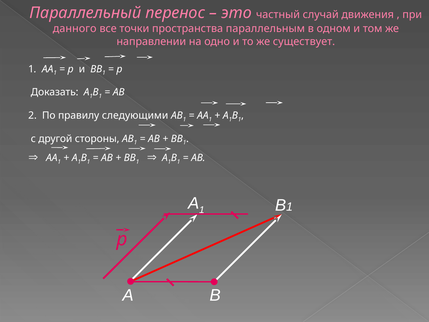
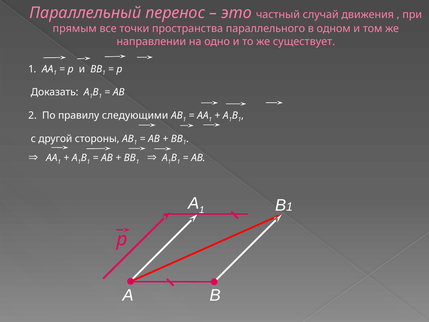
данного: данного -> прямым
параллельным: параллельным -> параллельного
